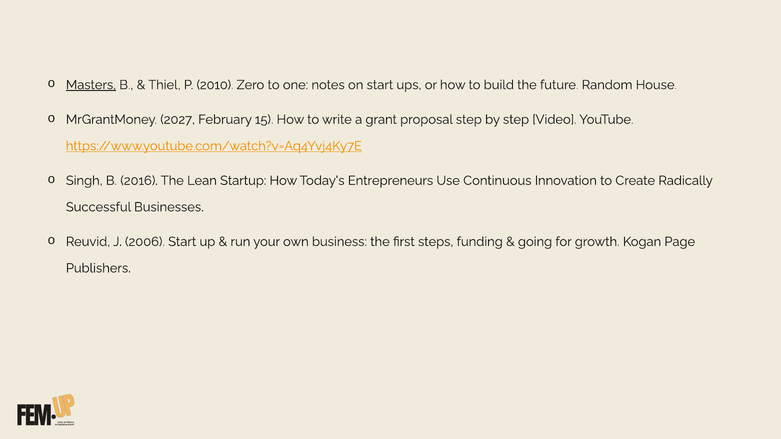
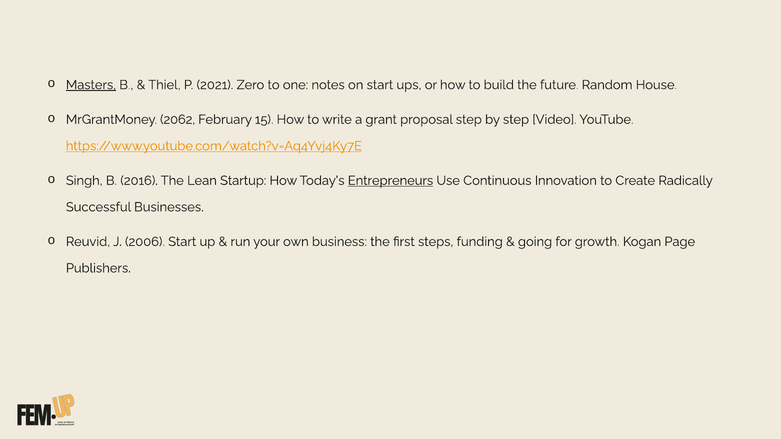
2010: 2010 -> 2021
2027: 2027 -> 2062
Entrepreneurs underline: none -> present
